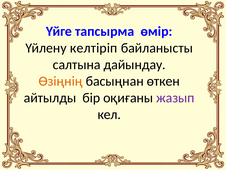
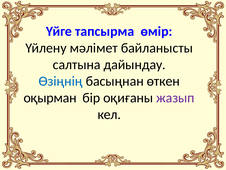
келтіріп: келтіріп -> мәлімет
Өзіңнің colour: orange -> blue
айтылды: айтылды -> оқырман
